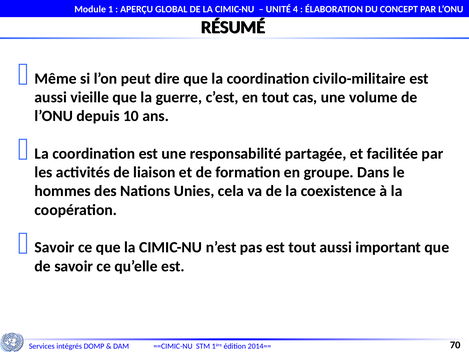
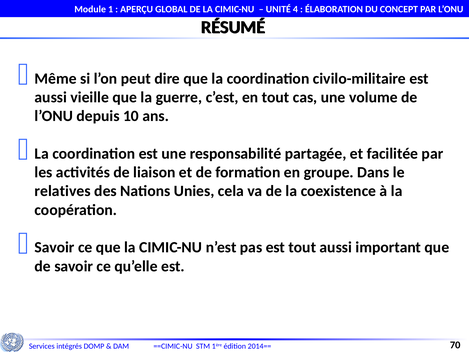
hommes: hommes -> relatives
